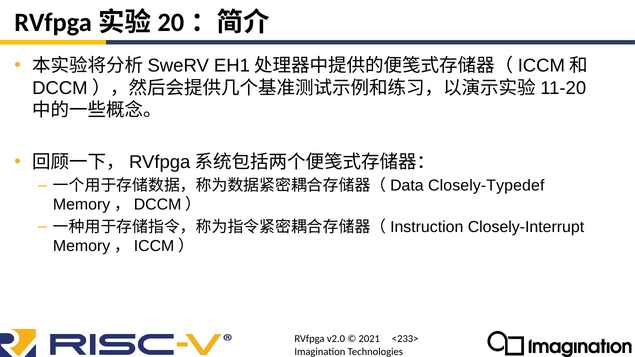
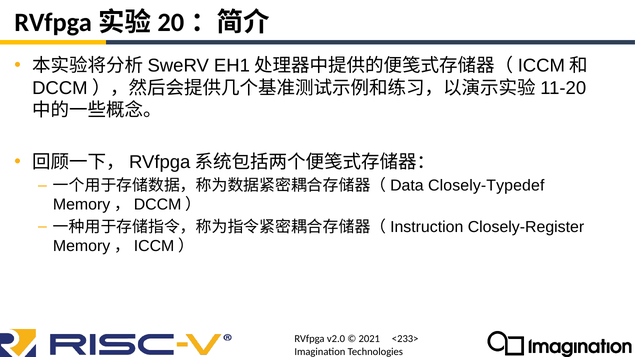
Closely-Interrupt: Closely-Interrupt -> Closely-Register
